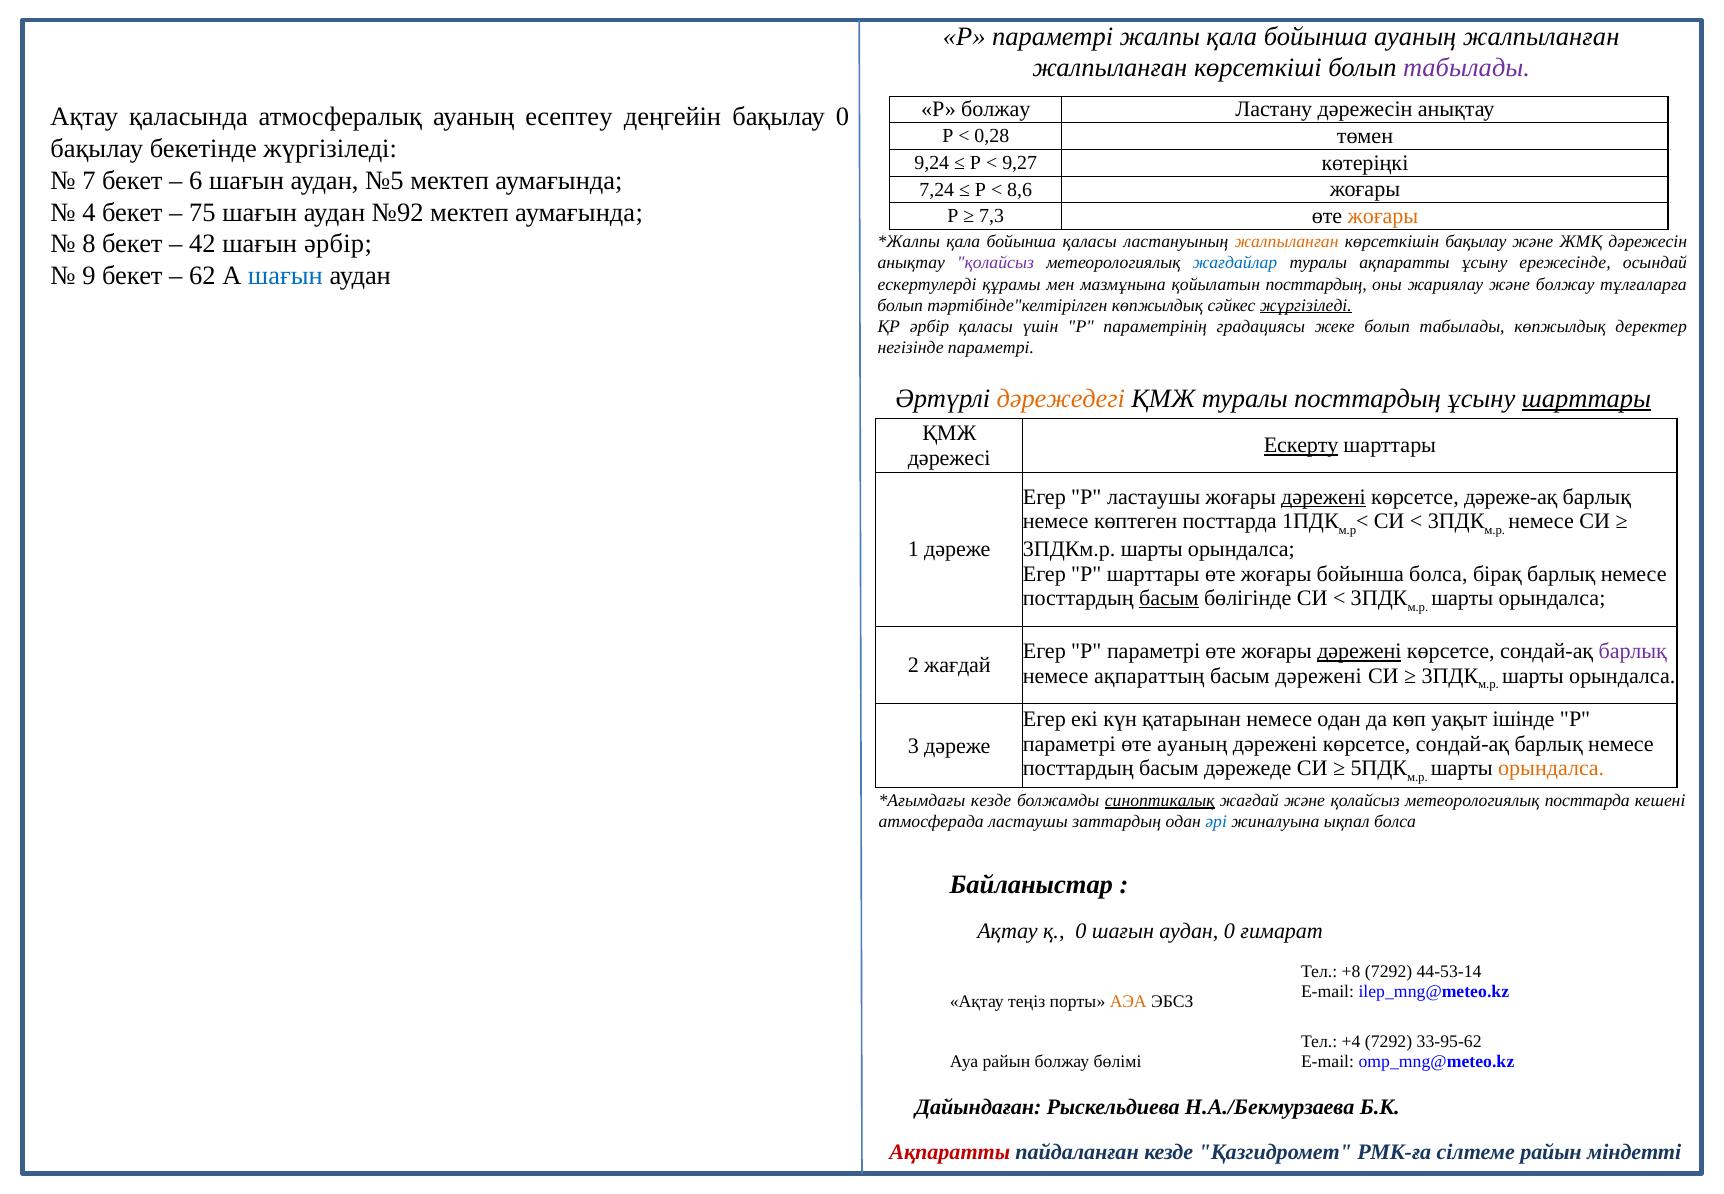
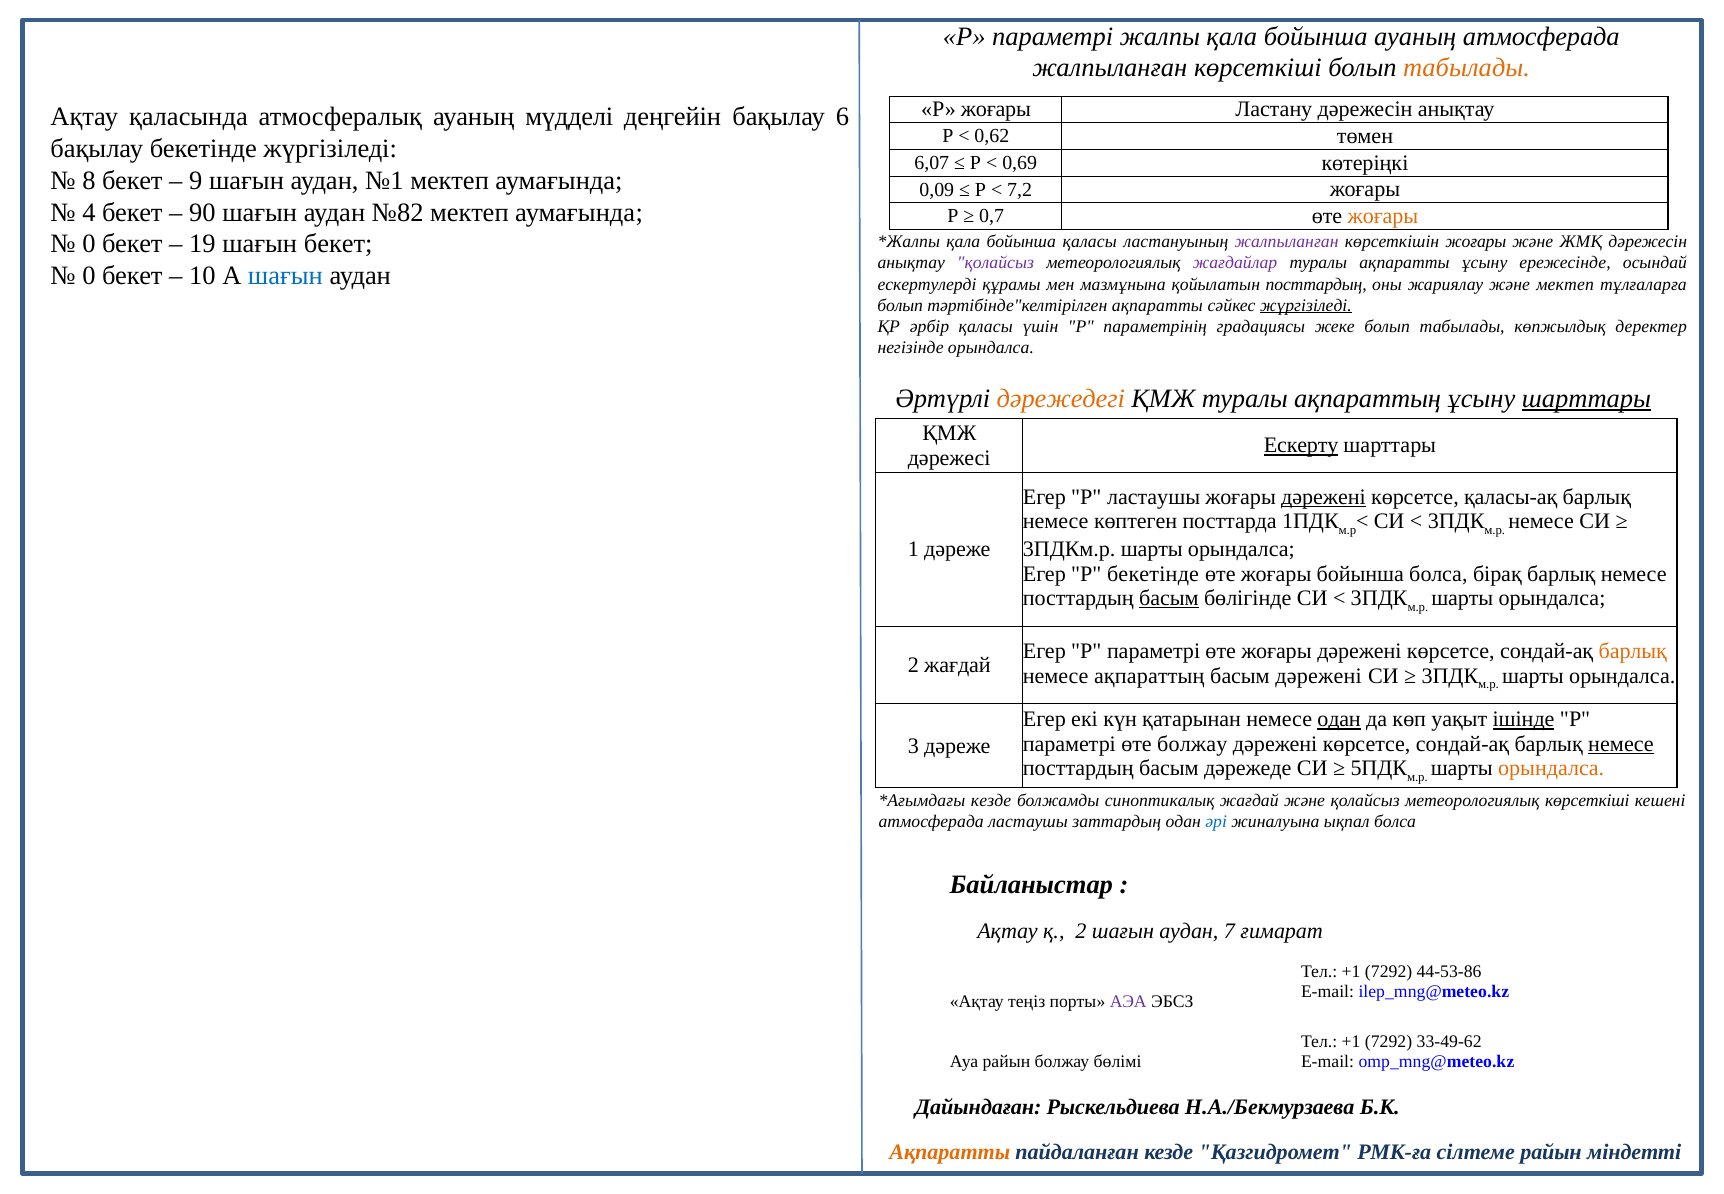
ауаның жалпыланған: жалпыланған -> атмосферада
табылады at (1467, 68) colour: purple -> orange
Р болжау: болжау -> жоғары
есептеу: есептеу -> мүдделі
бақылау 0: 0 -> 6
0,28: 0,28 -> 0,62
9,24: 9,24 -> 6,07
9,27: 9,27 -> 0,69
7: 7 -> 8
6: 6 -> 9
№5: №5 -> №1
7,24: 7,24 -> 0,09
8,6: 8,6 -> 7,2
75: 75 -> 90
№92: №92 -> №82
7,3: 7,3 -> 0,7
8 at (89, 244): 8 -> 0
42: 42 -> 19
шағын әрбір: әрбір -> бекет
жалпыланған at (1287, 242) colour: orange -> purple
көрсеткішін бақылау: бақылау -> жоғары
жағдайлар colour: blue -> purple
9 at (89, 276): 9 -> 0
62: 62 -> 10
және болжау: болжау -> мектеп
тәртібінде"келтірілген көпжылдық: көпжылдық -> ақпаратты
негізінде параметрі: параметрі -> орындалса
туралы посттардың: посттардың -> ақпараттың
дәреже-ақ: дәреже-ақ -> қаласы-ақ
P шарттары: шарттары -> бекетінде
дәрежені at (1359, 651) underline: present -> none
барлық at (1633, 651) colour: purple -> orange
одан at (1339, 719) underline: none -> present
ішінде underline: none -> present
өте ауаның: ауаның -> болжау
немесе at (1621, 744) underline: none -> present
синоптикалық underline: present -> none
метеорологиялық посттарда: посттарда -> көрсеткіші
қ 0: 0 -> 2
аудан 0: 0 -> 7
+8 at (1351, 971): +8 -> +1
44-53-14: 44-53-14 -> 44-53-86
АЭА colour: orange -> purple
+4 at (1351, 1041): +4 -> +1
33-95-62: 33-95-62 -> 33-49-62
Ақпаратты at (950, 1151) colour: red -> orange
